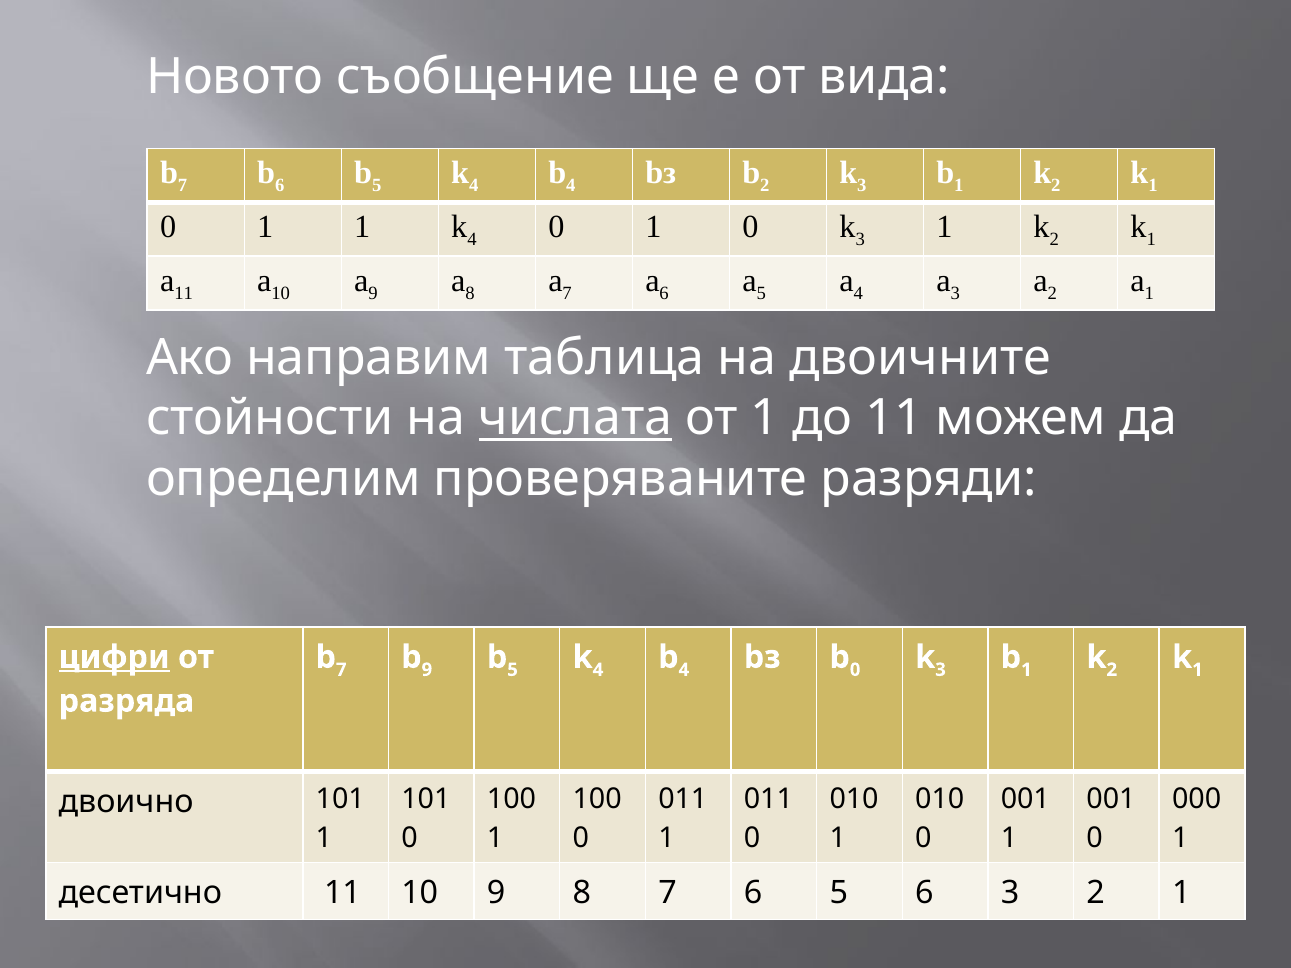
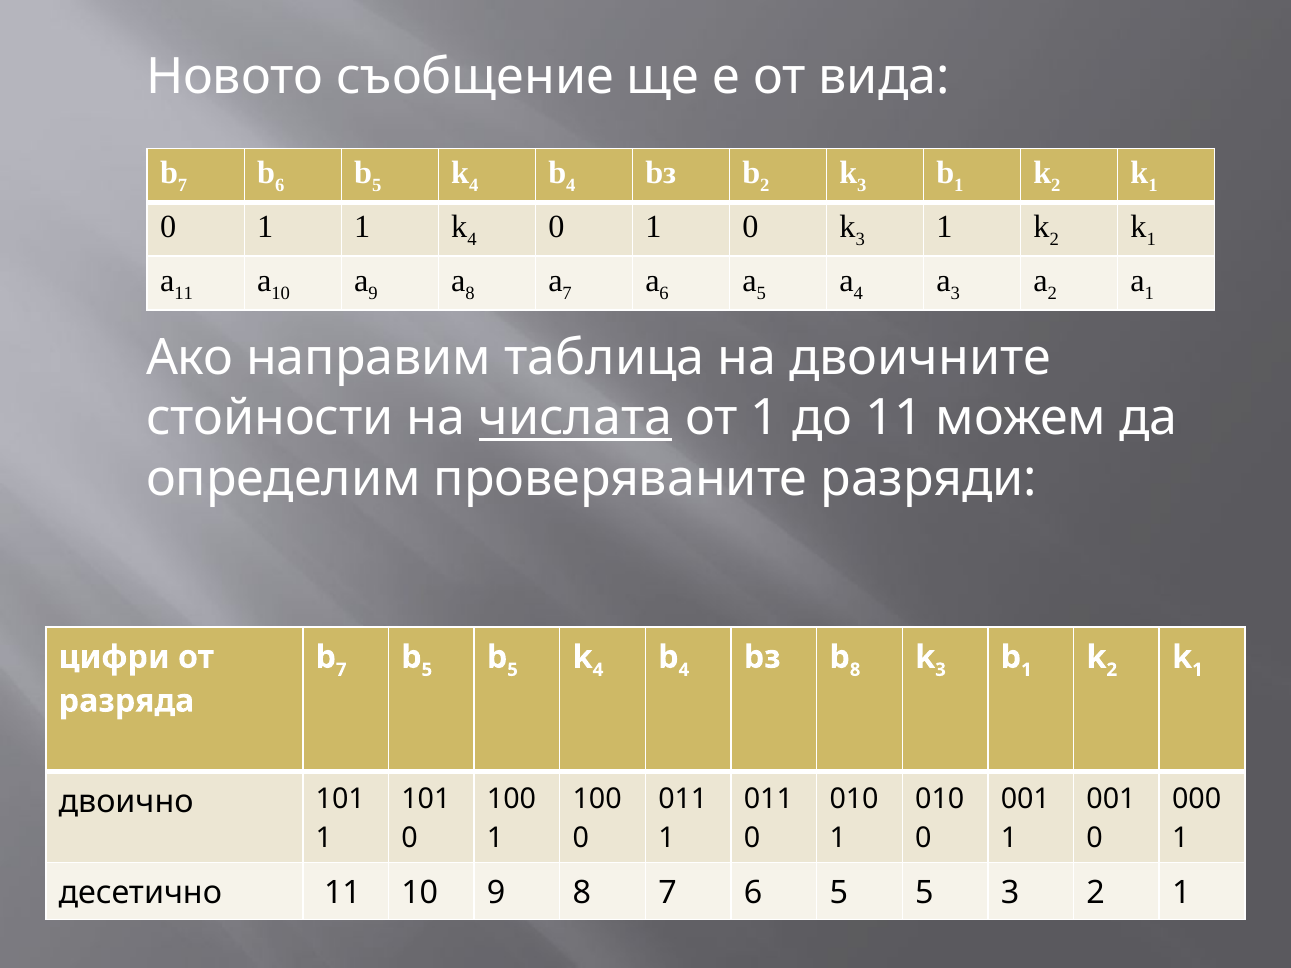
цифри underline: present -> none
9 at (427, 670): 9 -> 5
0 at (855, 670): 0 -> 8
5 6: 6 -> 5
